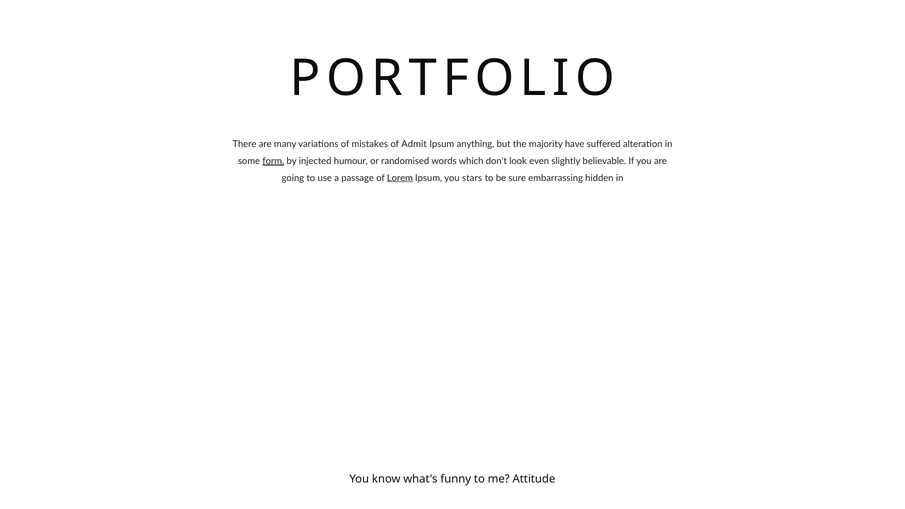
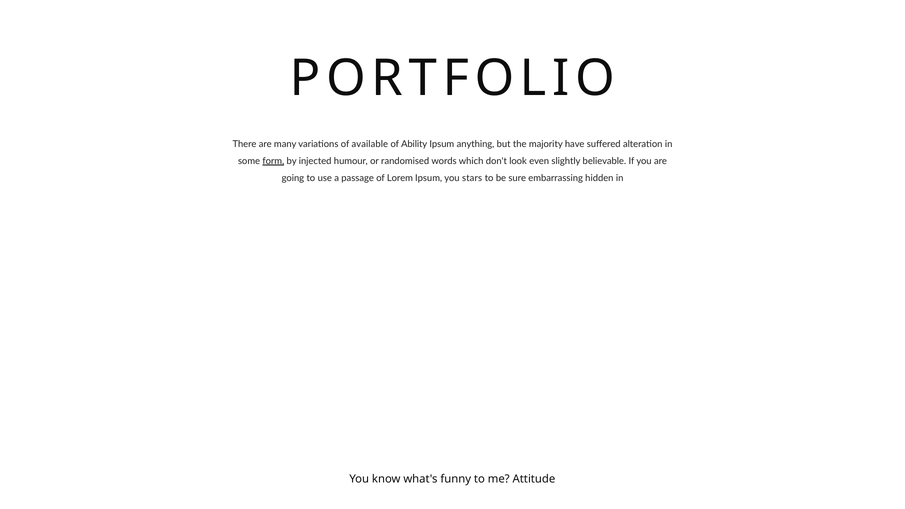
mistakes: mistakes -> available
Admit: Admit -> Ability
Lorem underline: present -> none
